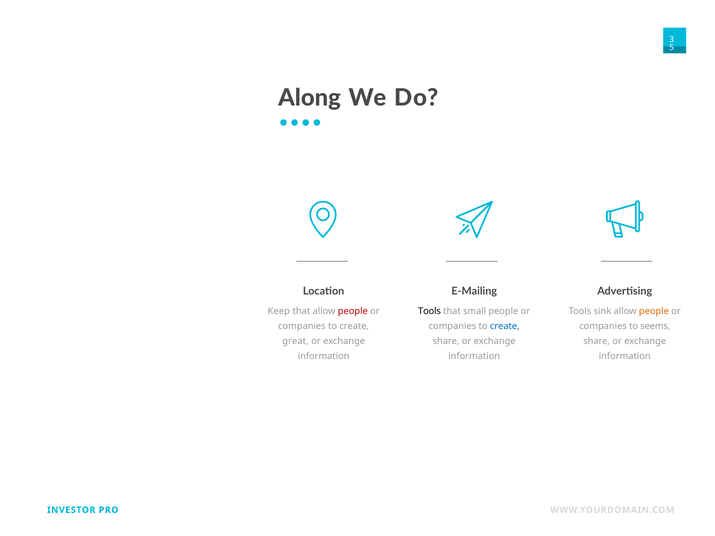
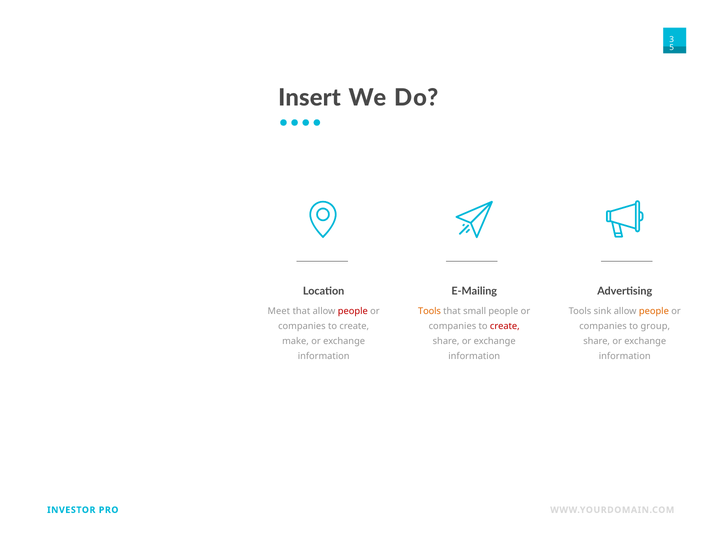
Along: Along -> Insert
Keep: Keep -> Meet
Tools at (430, 311) colour: black -> orange
create at (505, 326) colour: blue -> red
seems: seems -> group
great: great -> make
